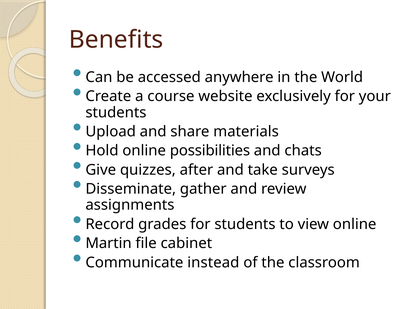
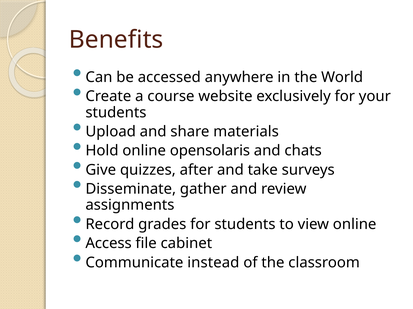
possibilities: possibilities -> opensolaris
Martin: Martin -> Access
